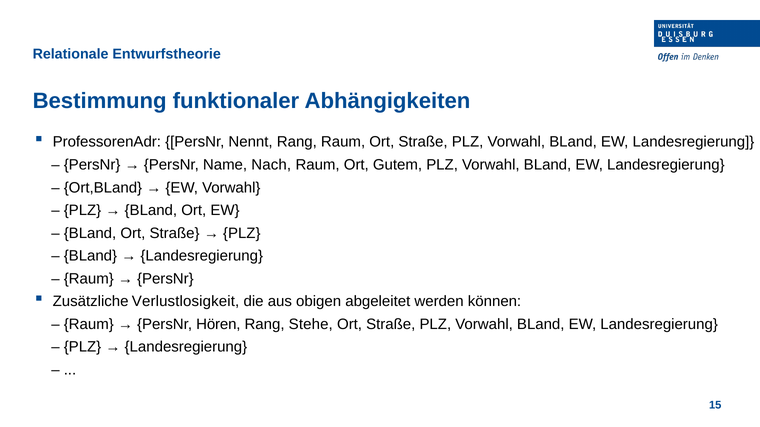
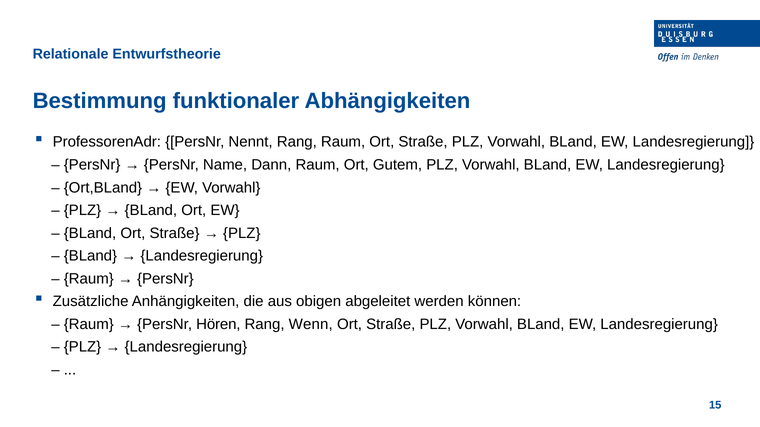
Nach: Nach -> Dann
Verlustlosigkeit: Verlustlosigkeit -> Anhängigkeiten
Stehe: Stehe -> Wenn
